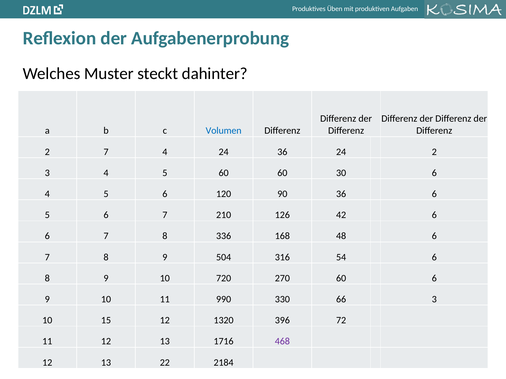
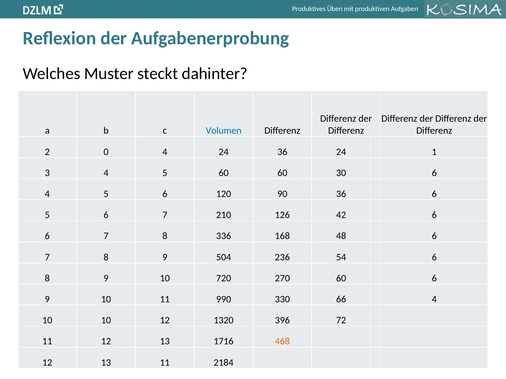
2 7: 7 -> 0
24 2: 2 -> 1
316: 316 -> 236
66 3: 3 -> 4
10 15: 15 -> 10
468 colour: purple -> orange
13 22: 22 -> 11
